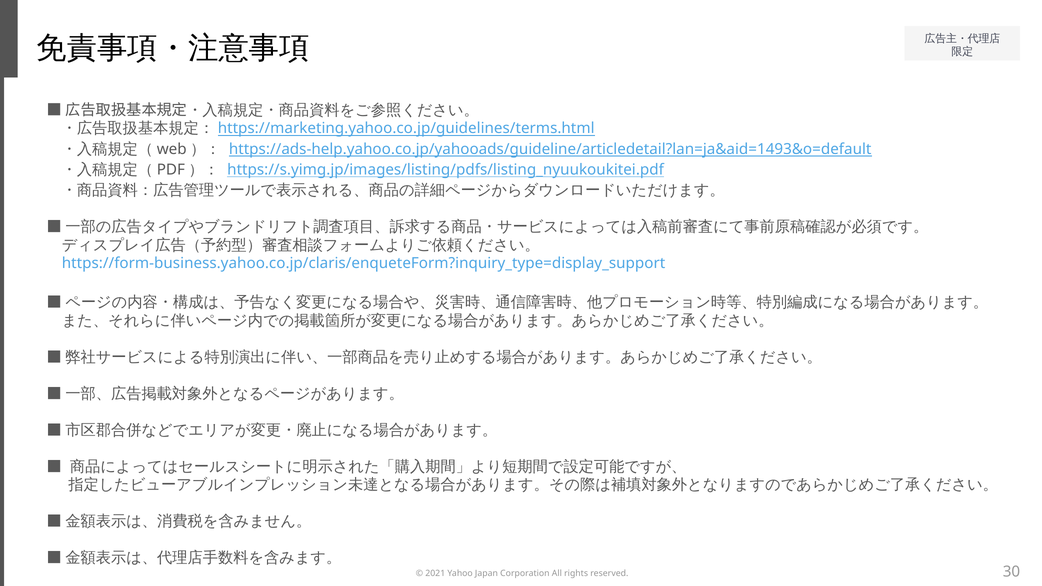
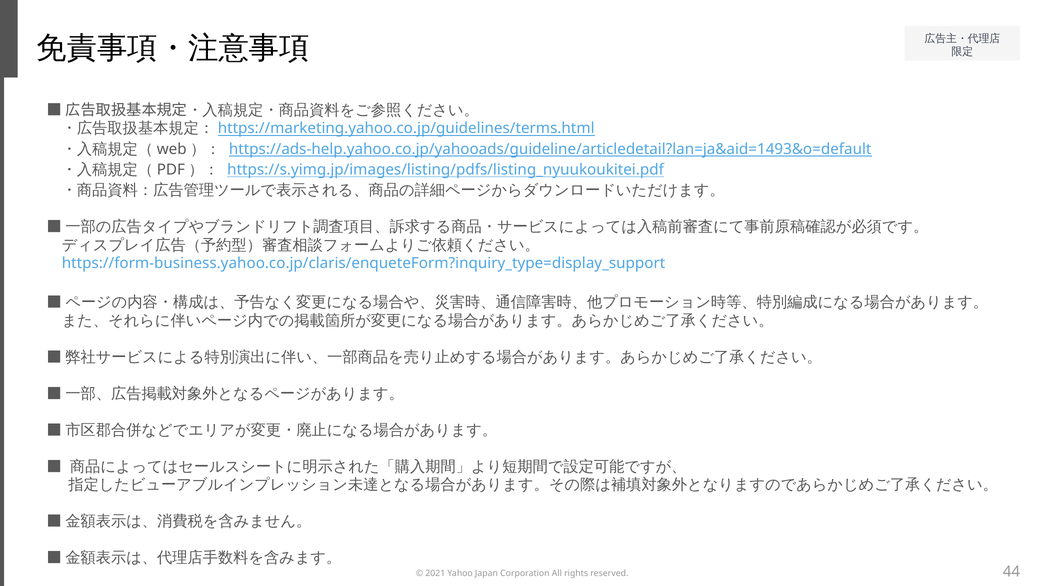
30: 30 -> 44
